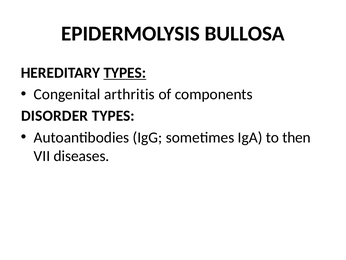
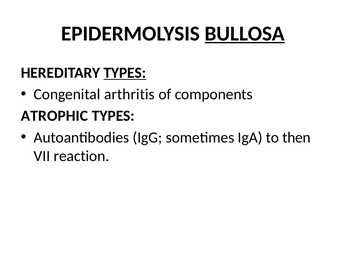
BULLOSA underline: none -> present
DISORDER: DISORDER -> ATROPHIC
diseases: diseases -> reaction
